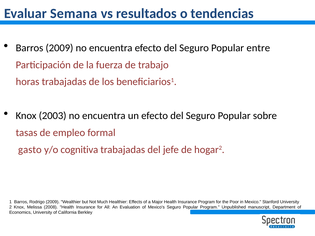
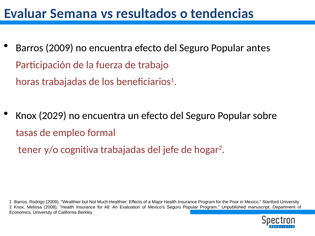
entre: entre -> antes
2003: 2003 -> 2029
gasto: gasto -> tener
